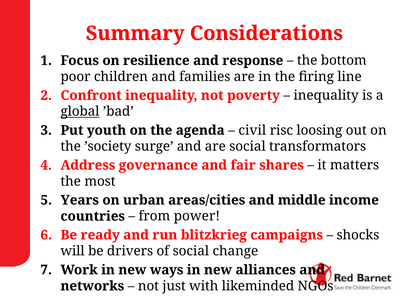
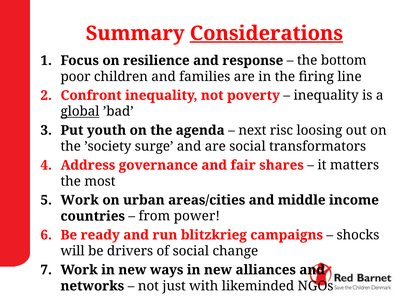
Considerations underline: none -> present
civil: civil -> next
Years at (80, 200): Years -> Work
